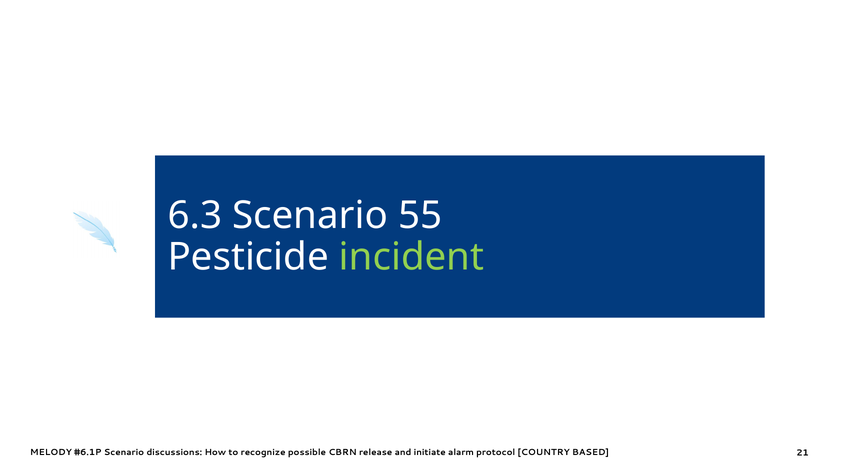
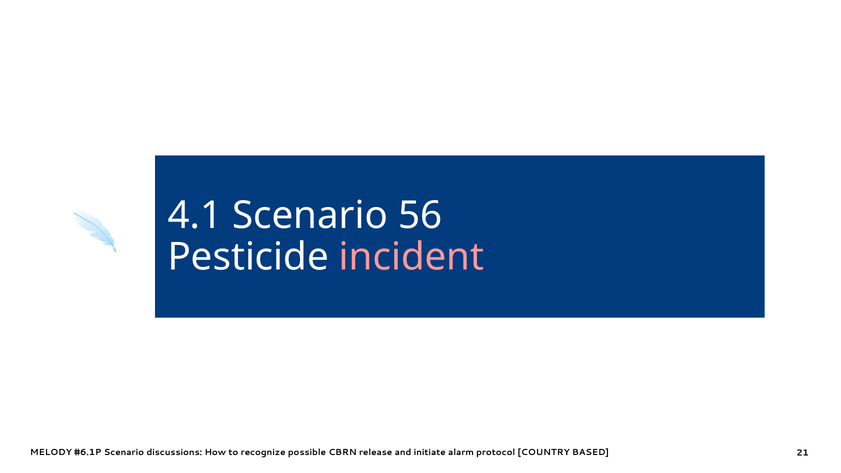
6.3: 6.3 -> 4.1
55: 55 -> 56
incident colour: light green -> pink
